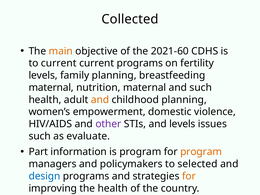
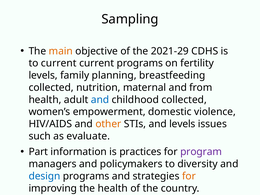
Collected: Collected -> Sampling
2021-60: 2021-60 -> 2021-29
maternal at (51, 88): maternal -> collected
and such: such -> from
and at (100, 100) colour: orange -> blue
childhood planning: planning -> collected
other colour: purple -> orange
is program: program -> practices
program at (201, 152) colour: orange -> purple
selected: selected -> diversity
